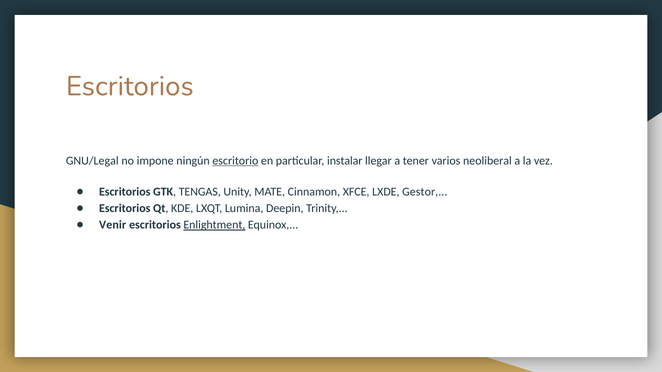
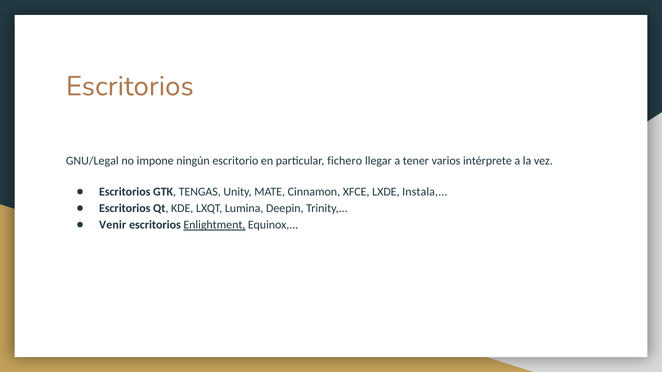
escritorio underline: present -> none
instalar: instalar -> fichero
neoliberal: neoliberal -> intérprete
Gestor: Gestor -> Instala
